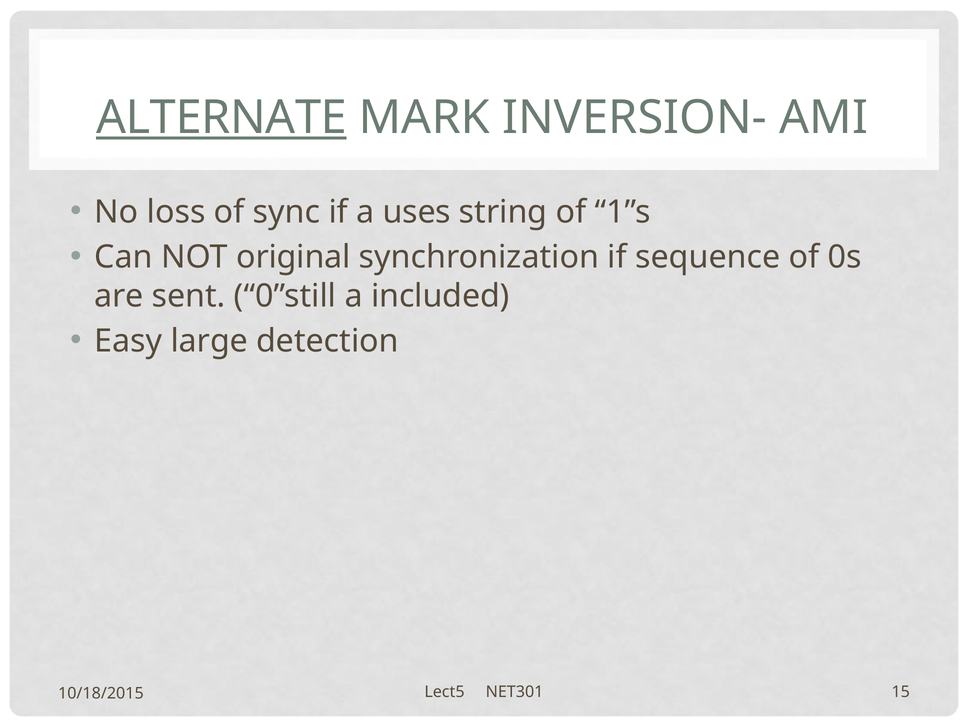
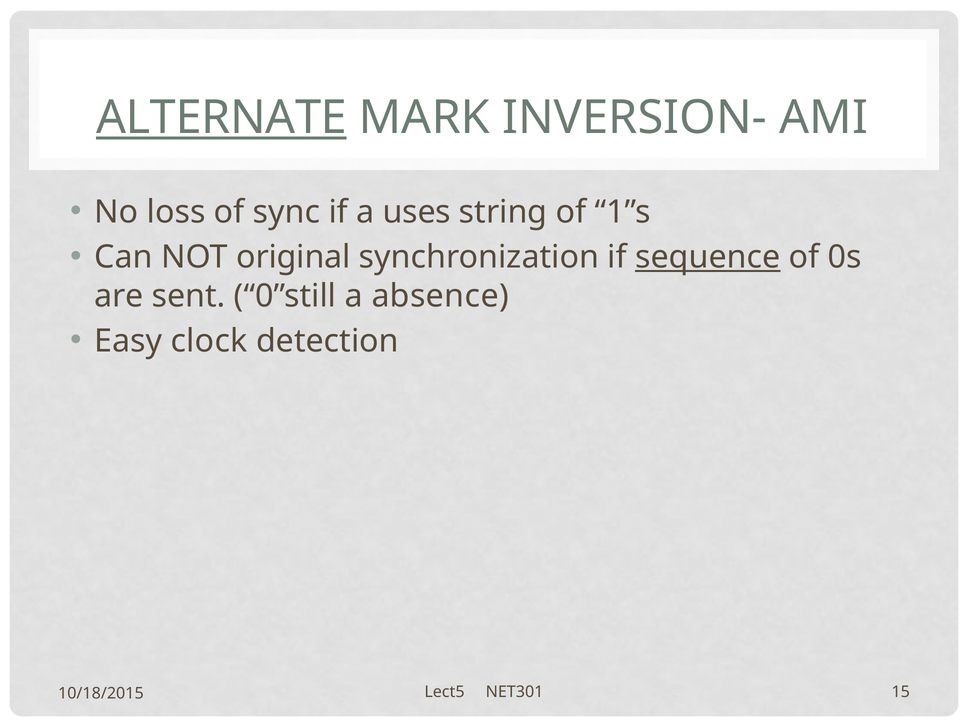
sequence underline: none -> present
included: included -> absence
large: large -> clock
